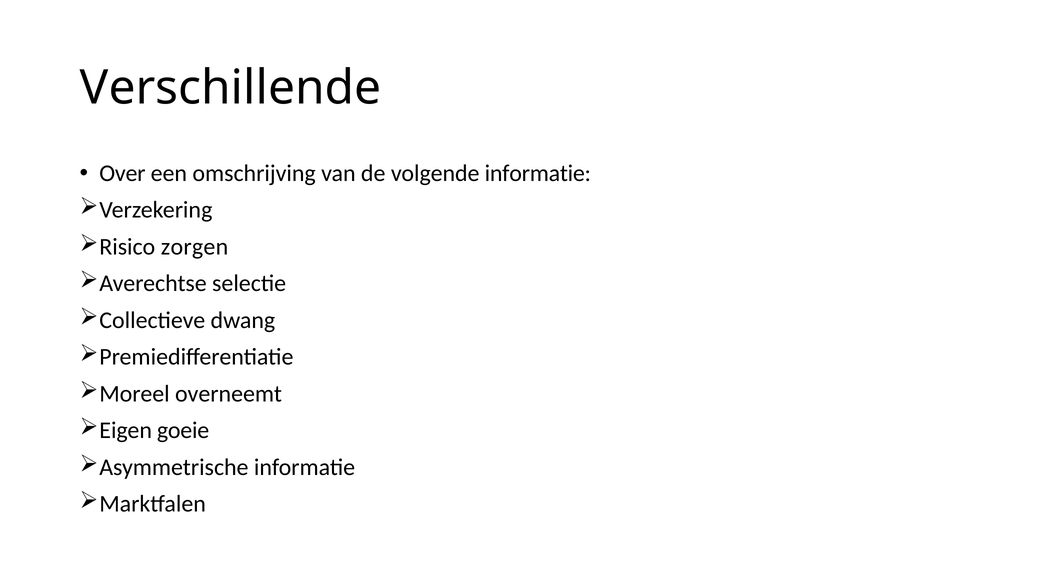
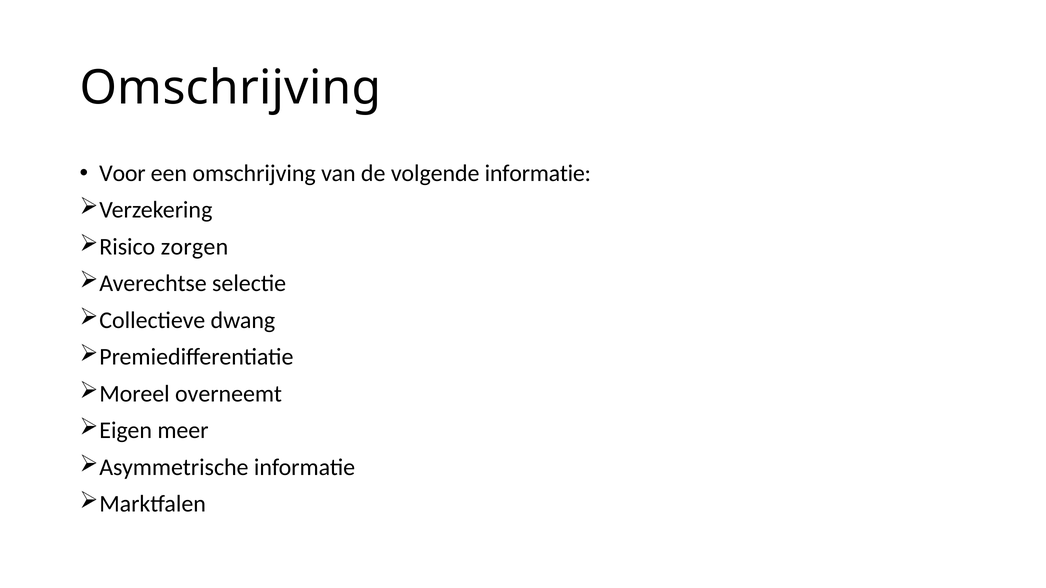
Verschillende at (231, 88): Verschillende -> Omschrijving
Over: Over -> Voor
goeie: goeie -> meer
